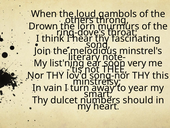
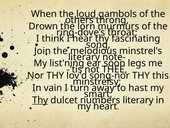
very: very -> legs
year: year -> hast
Thy at (40, 100) underline: none -> present
should at (138, 100): should -> literary
